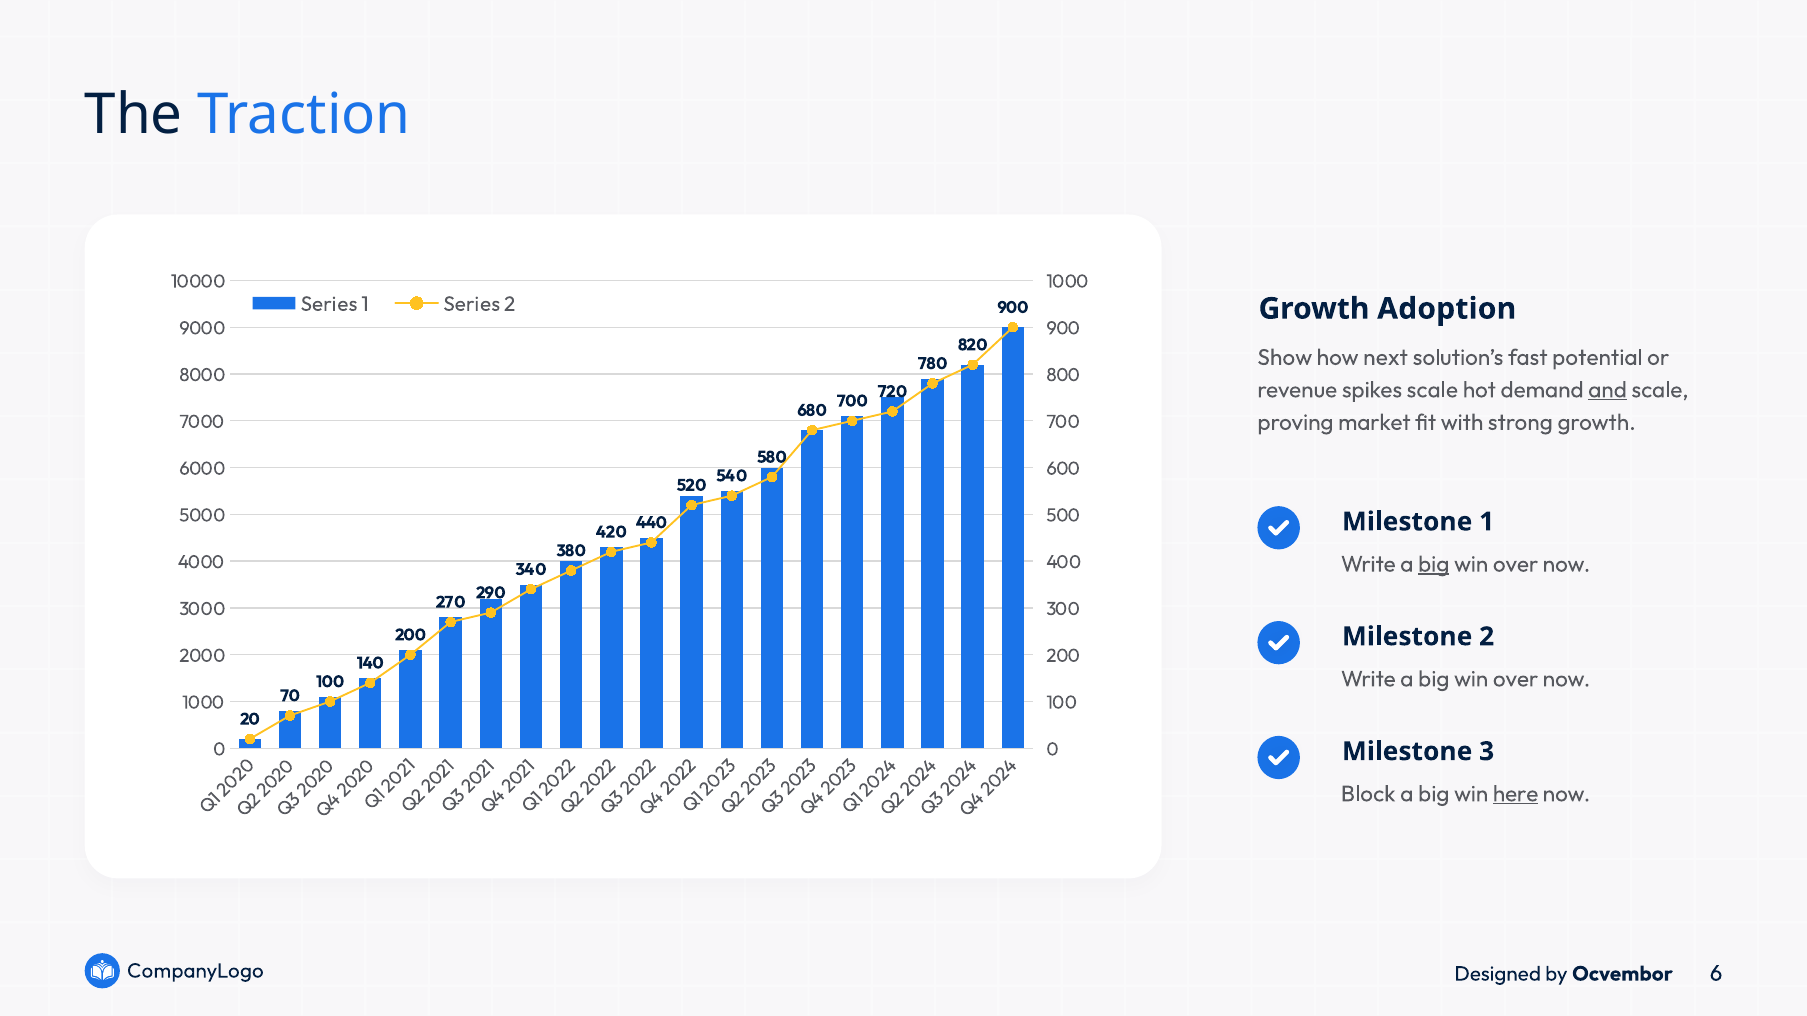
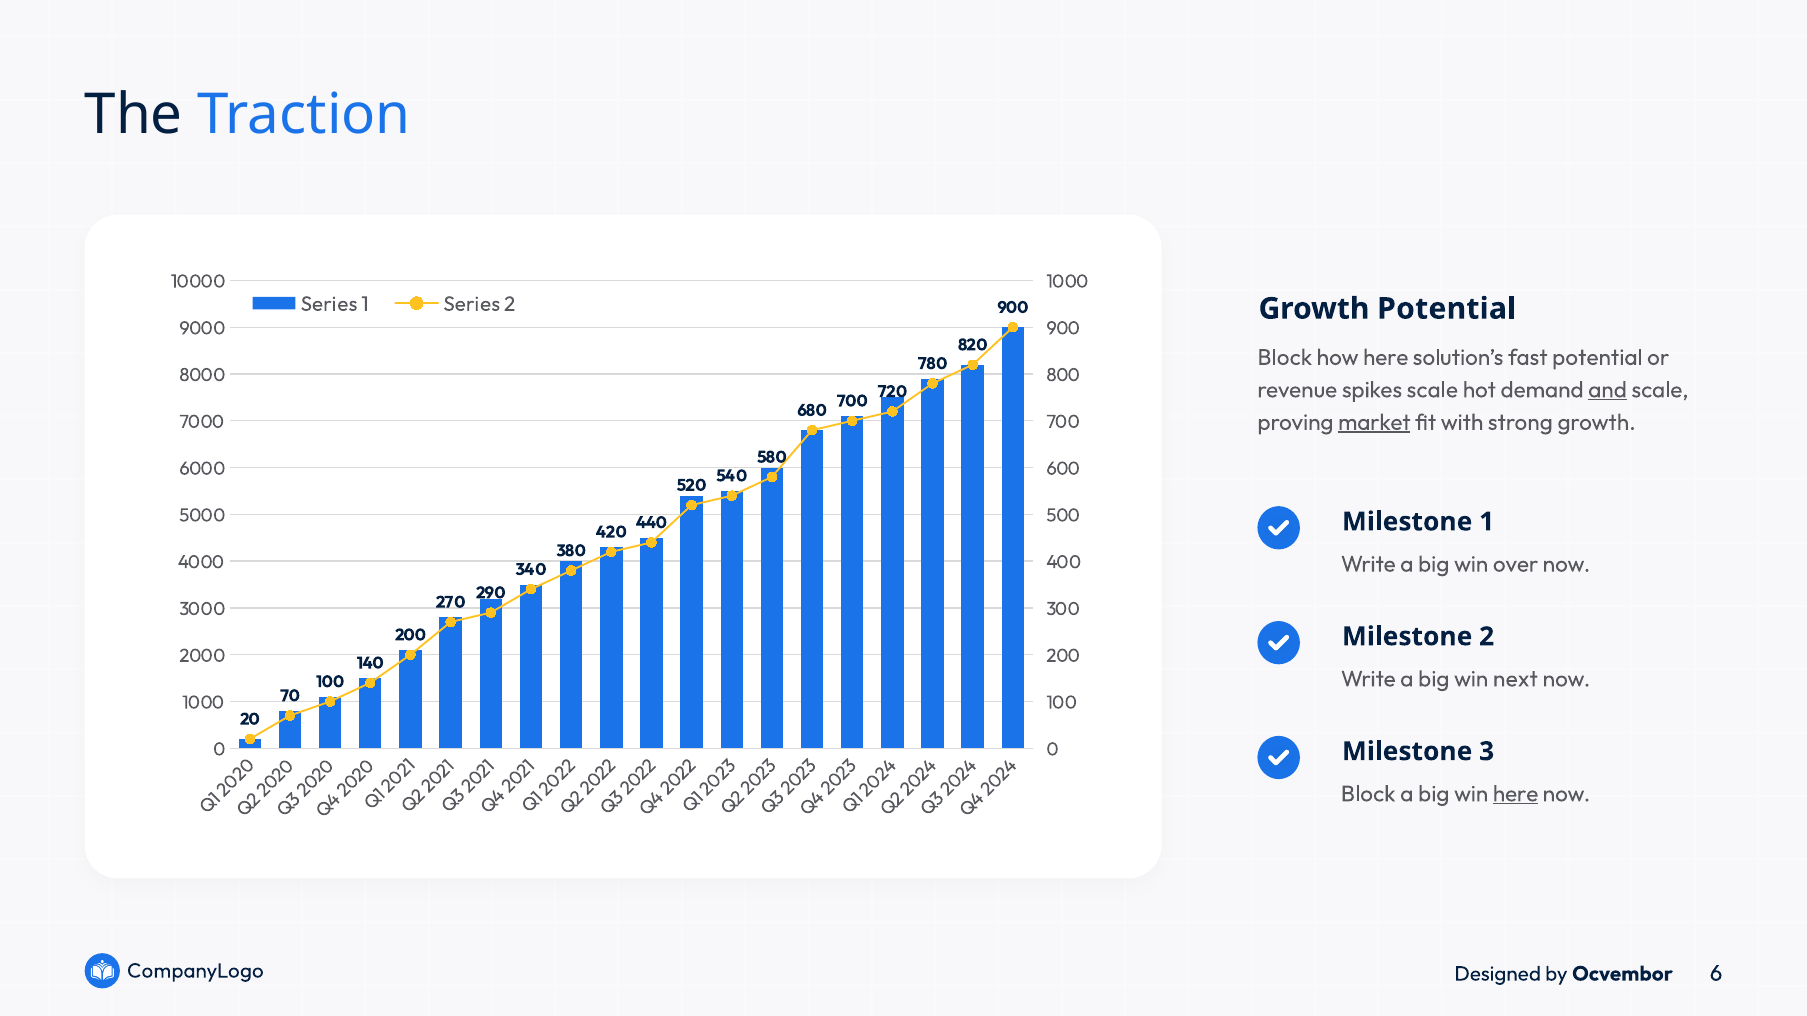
Growth Adoption: Adoption -> Potential
Show at (1285, 358): Show -> Block
how next: next -> here
market underline: none -> present
big at (1434, 564) underline: present -> none
over at (1516, 679): over -> next
